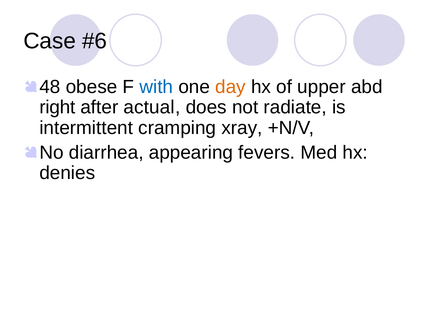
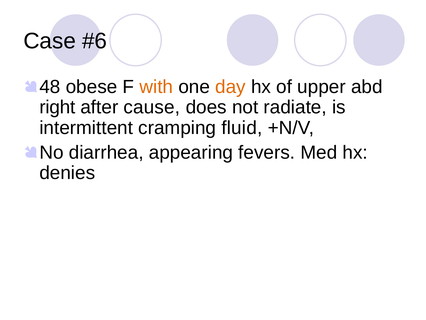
with colour: blue -> orange
actual: actual -> cause
xray: xray -> fluid
